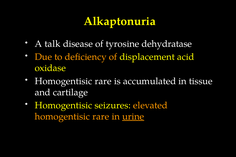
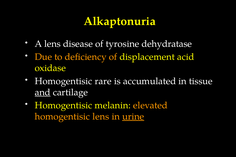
A talk: talk -> lens
and underline: none -> present
seizures: seizures -> melanin
rare at (101, 117): rare -> lens
